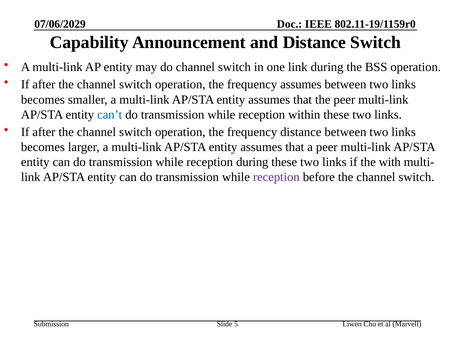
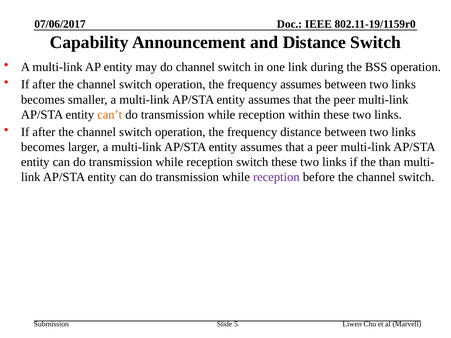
07/06/2029: 07/06/2029 -> 07/06/2017
can’t colour: blue -> orange
reception during: during -> switch
with: with -> than
